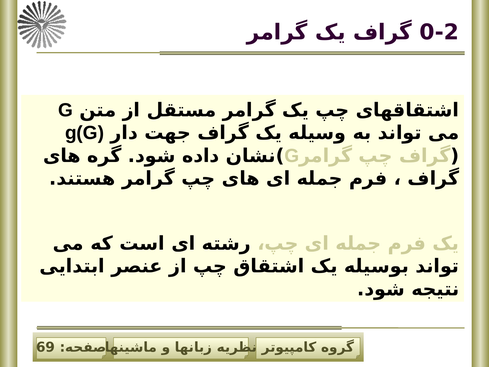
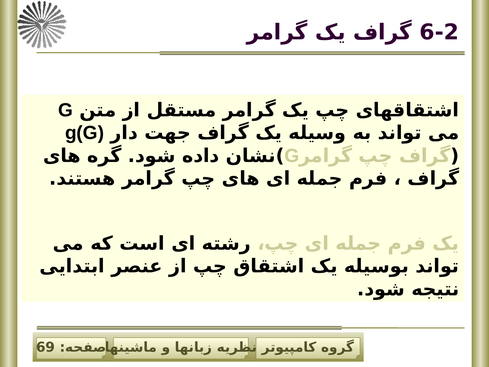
0-2: 0-2 -> 6-2
